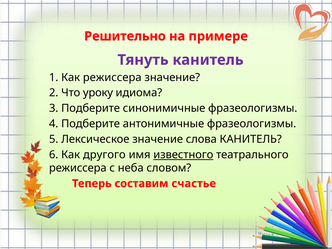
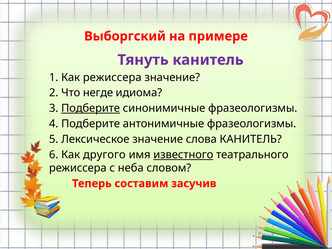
Решительно: Решительно -> Выборгский
уроку: уроку -> негде
Подберите at (91, 108) underline: none -> present
счастье: счастье -> засучив
